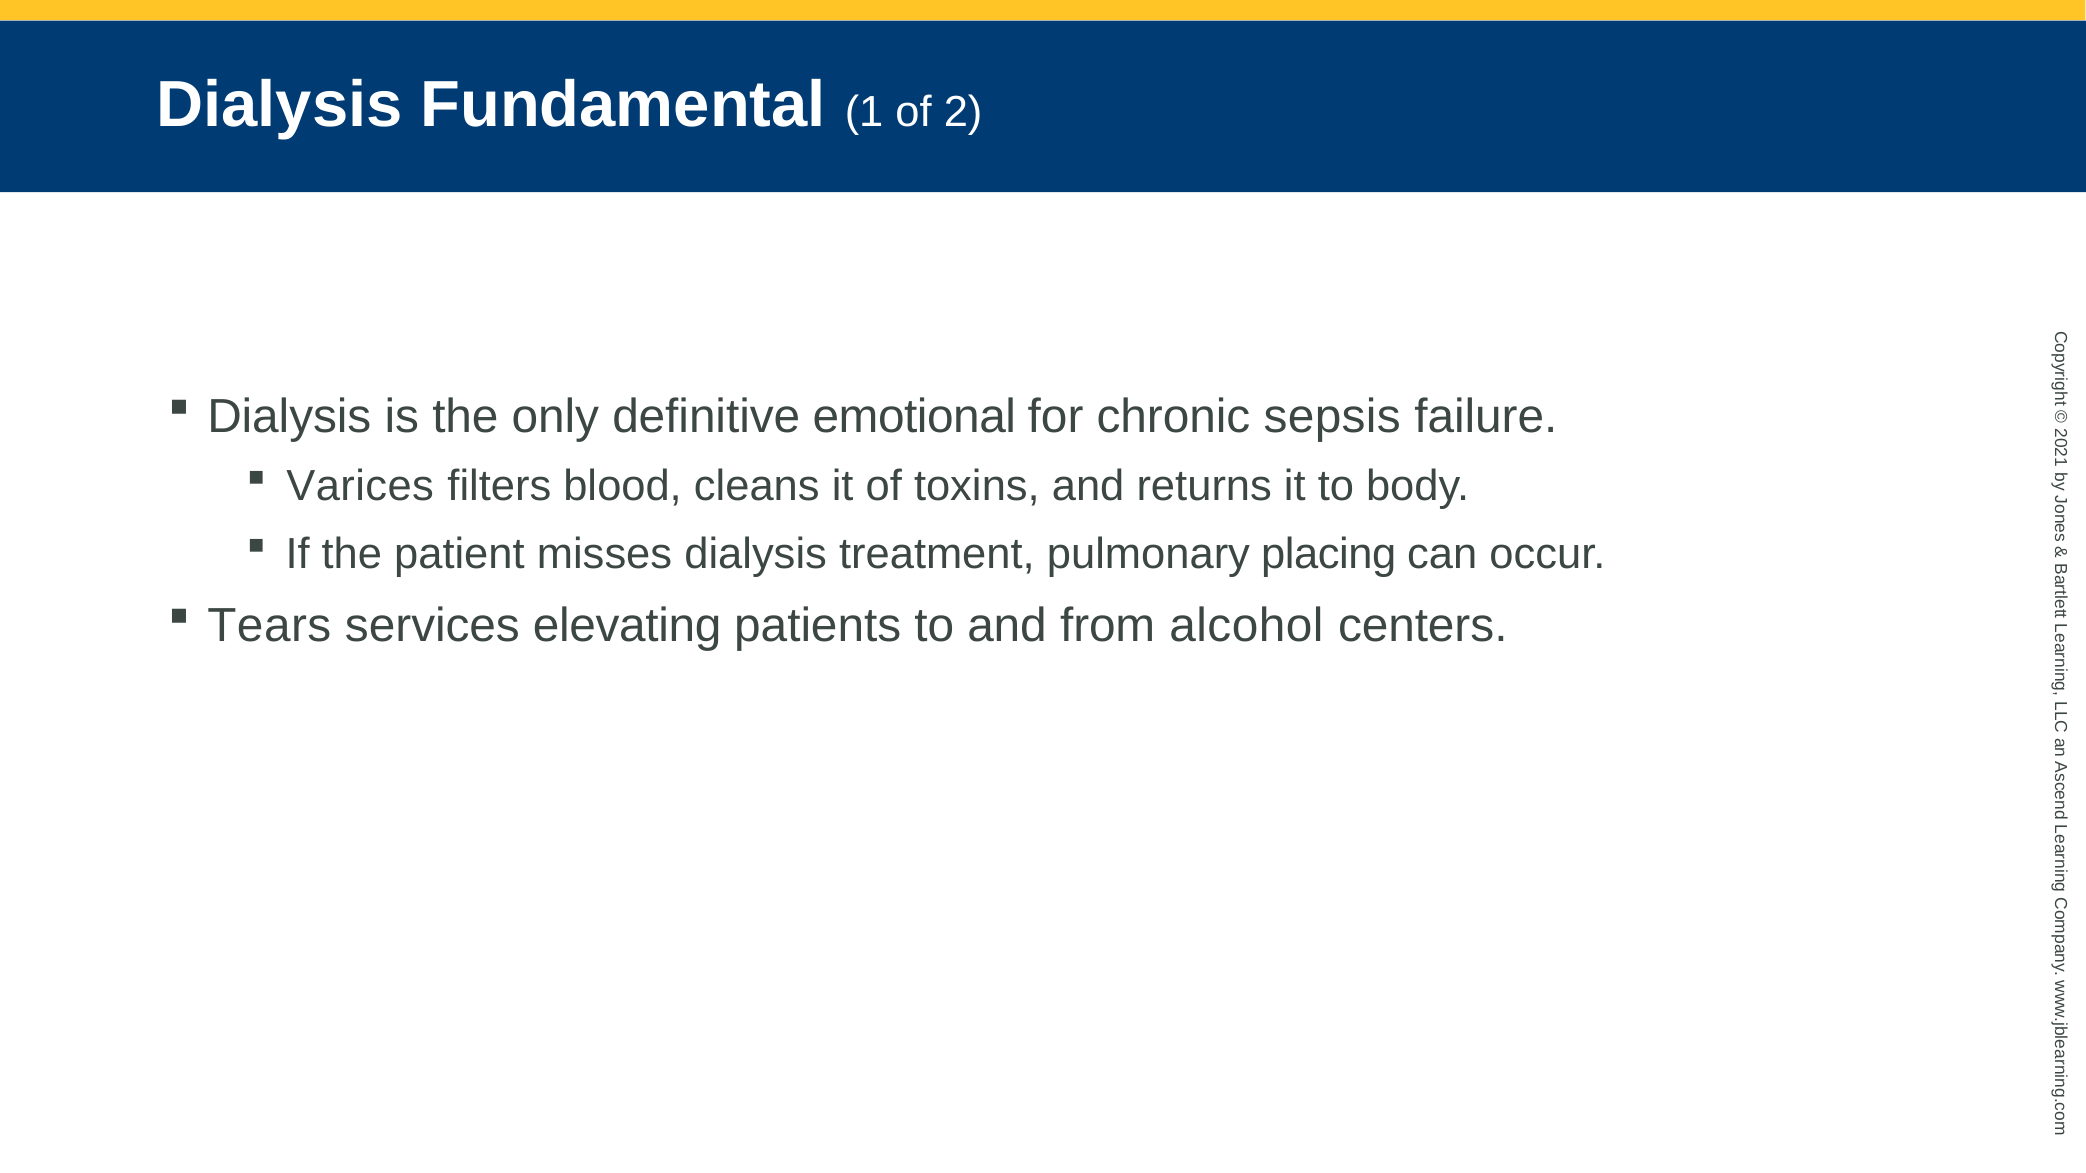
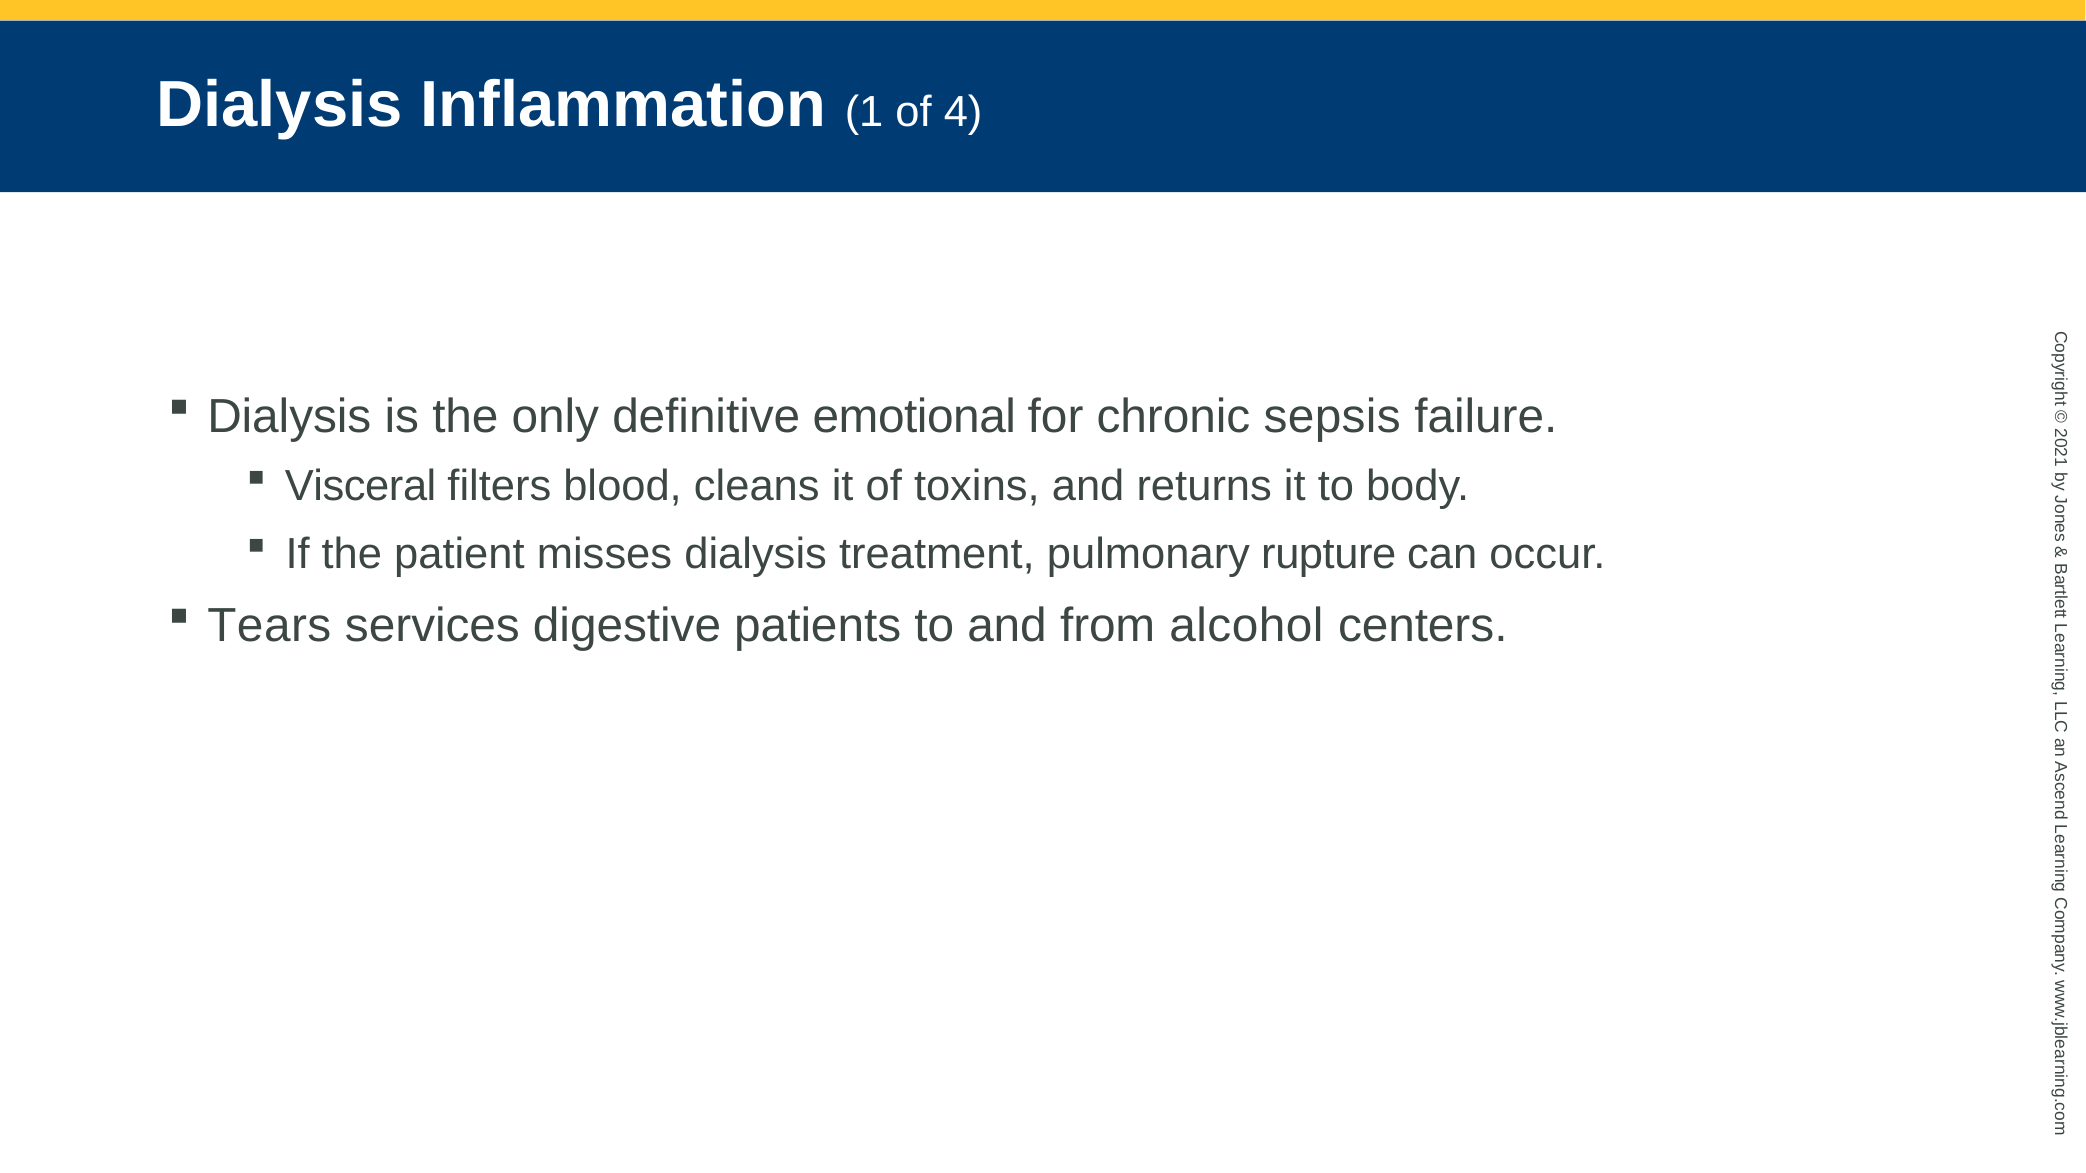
Fundamental: Fundamental -> Inflammation
of 2: 2 -> 4
Varices: Varices -> Visceral
placing: placing -> rupture
elevating: elevating -> digestive
